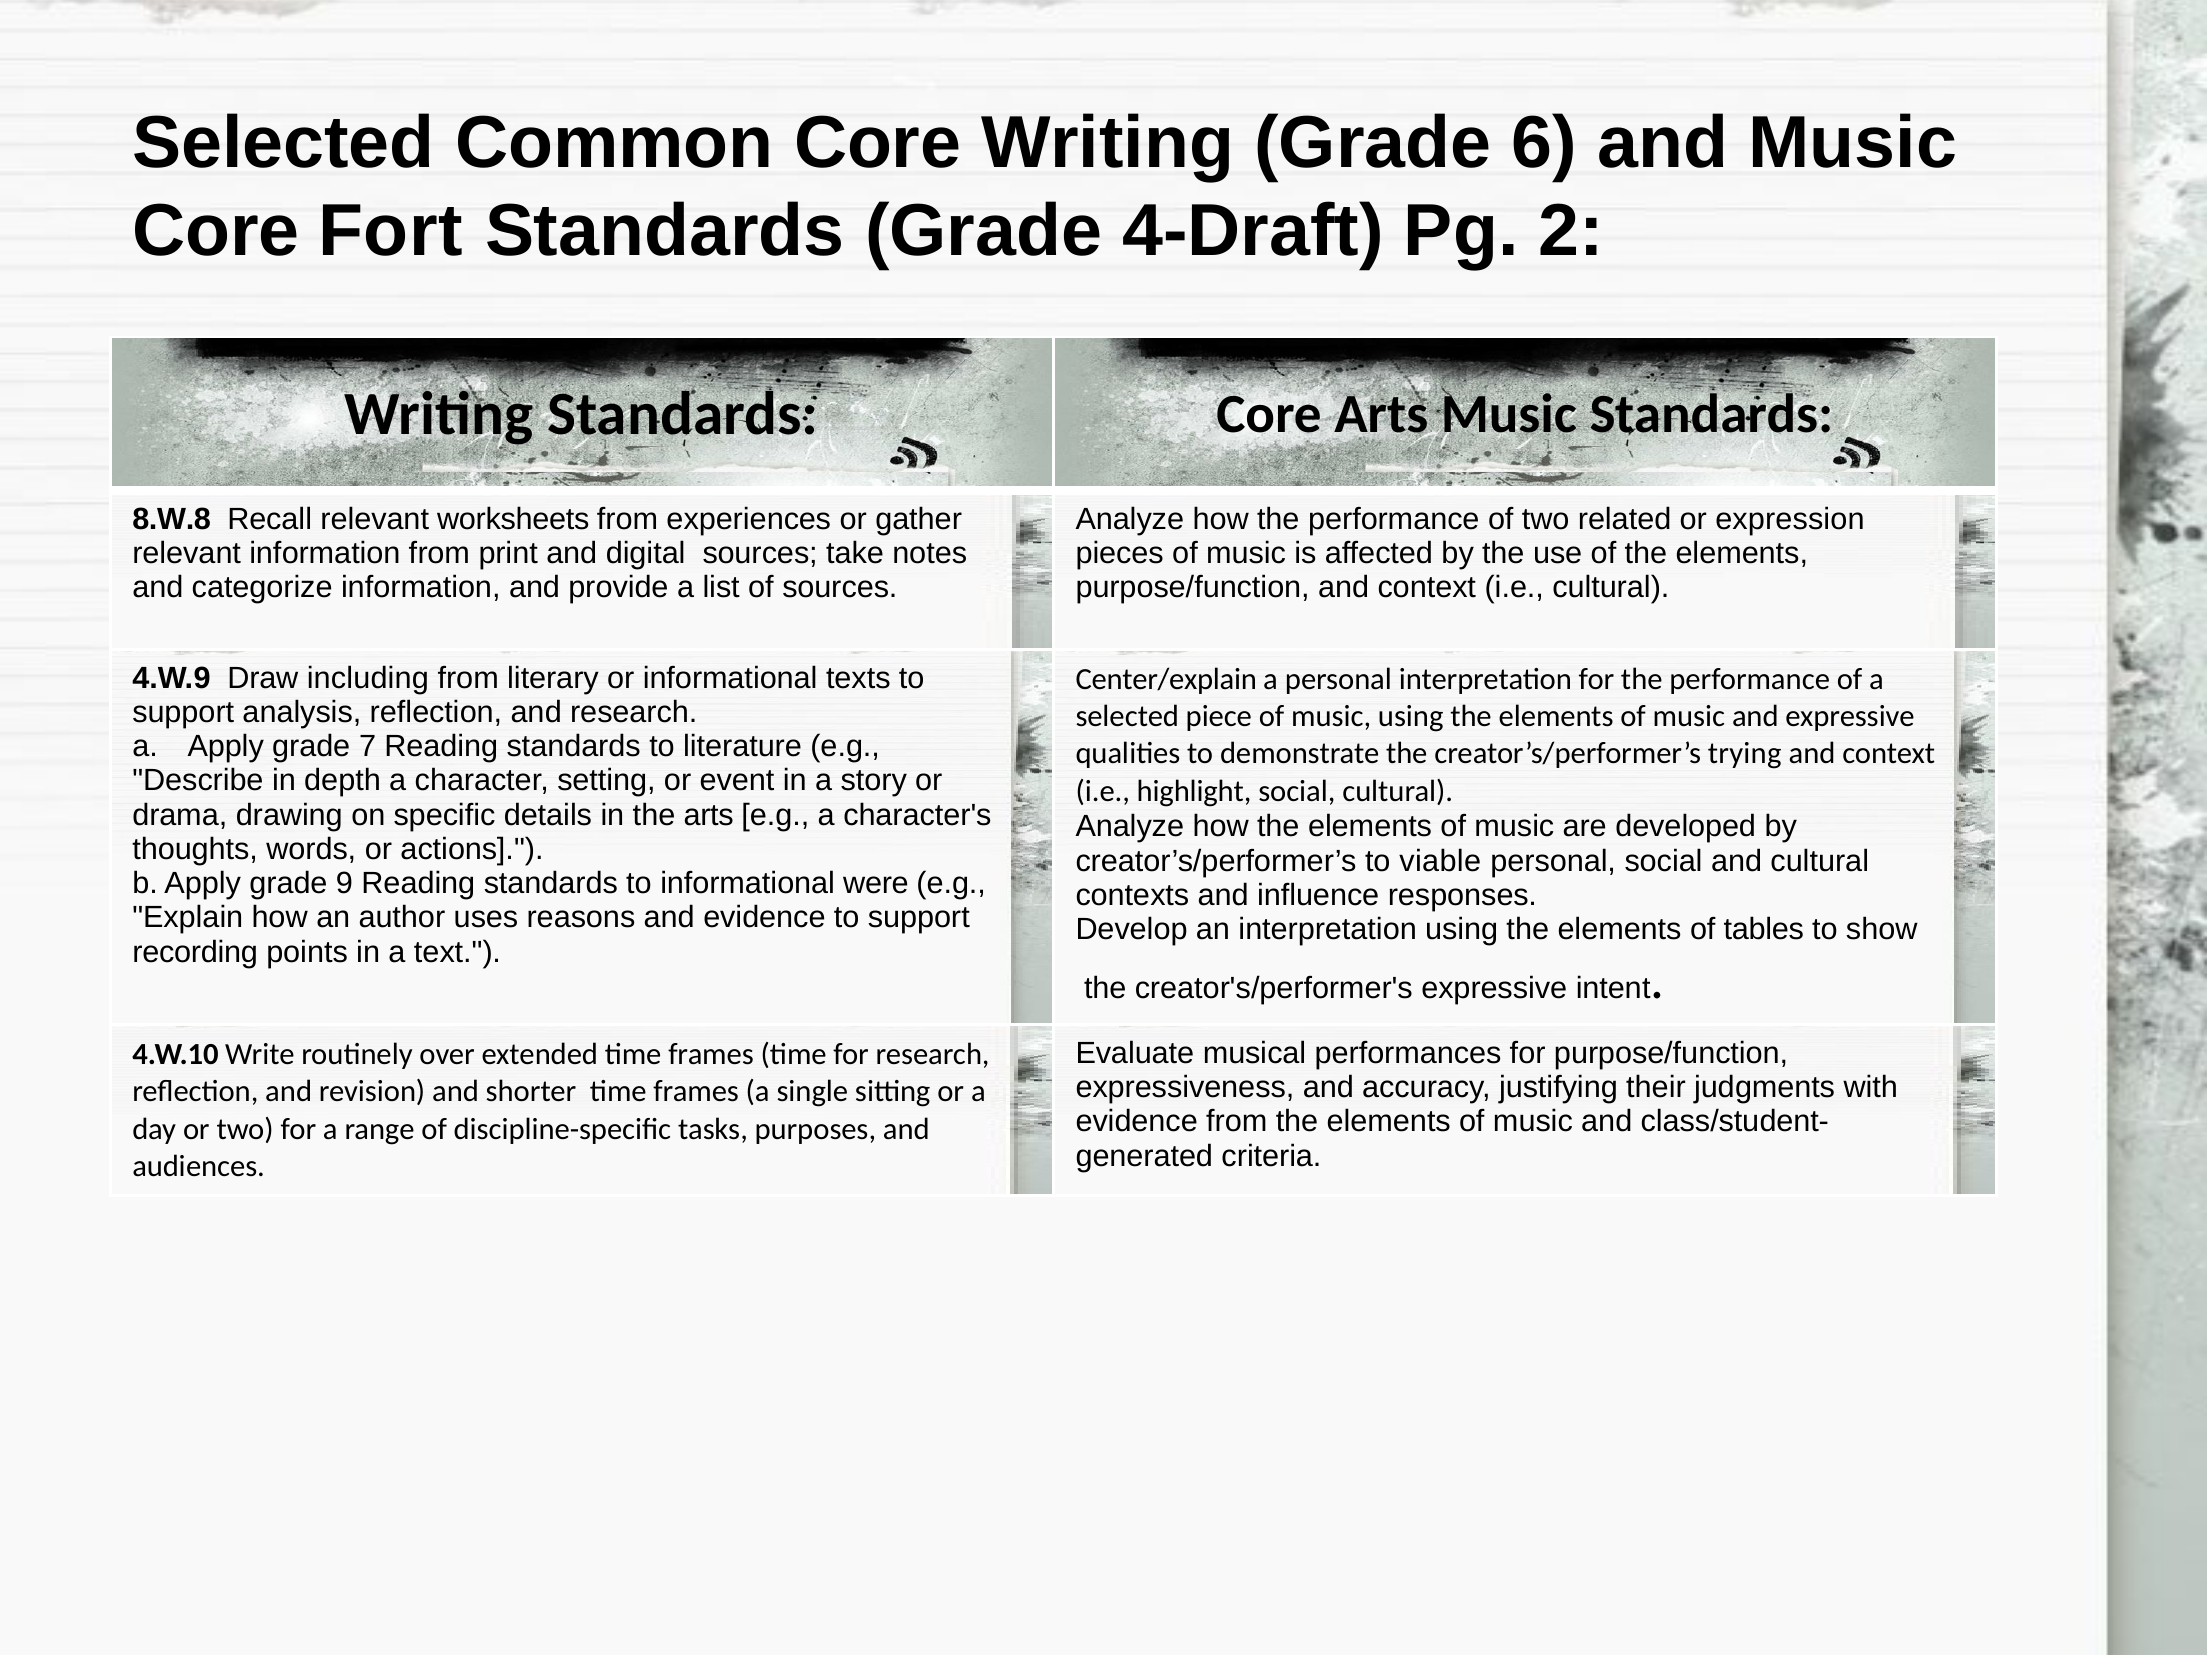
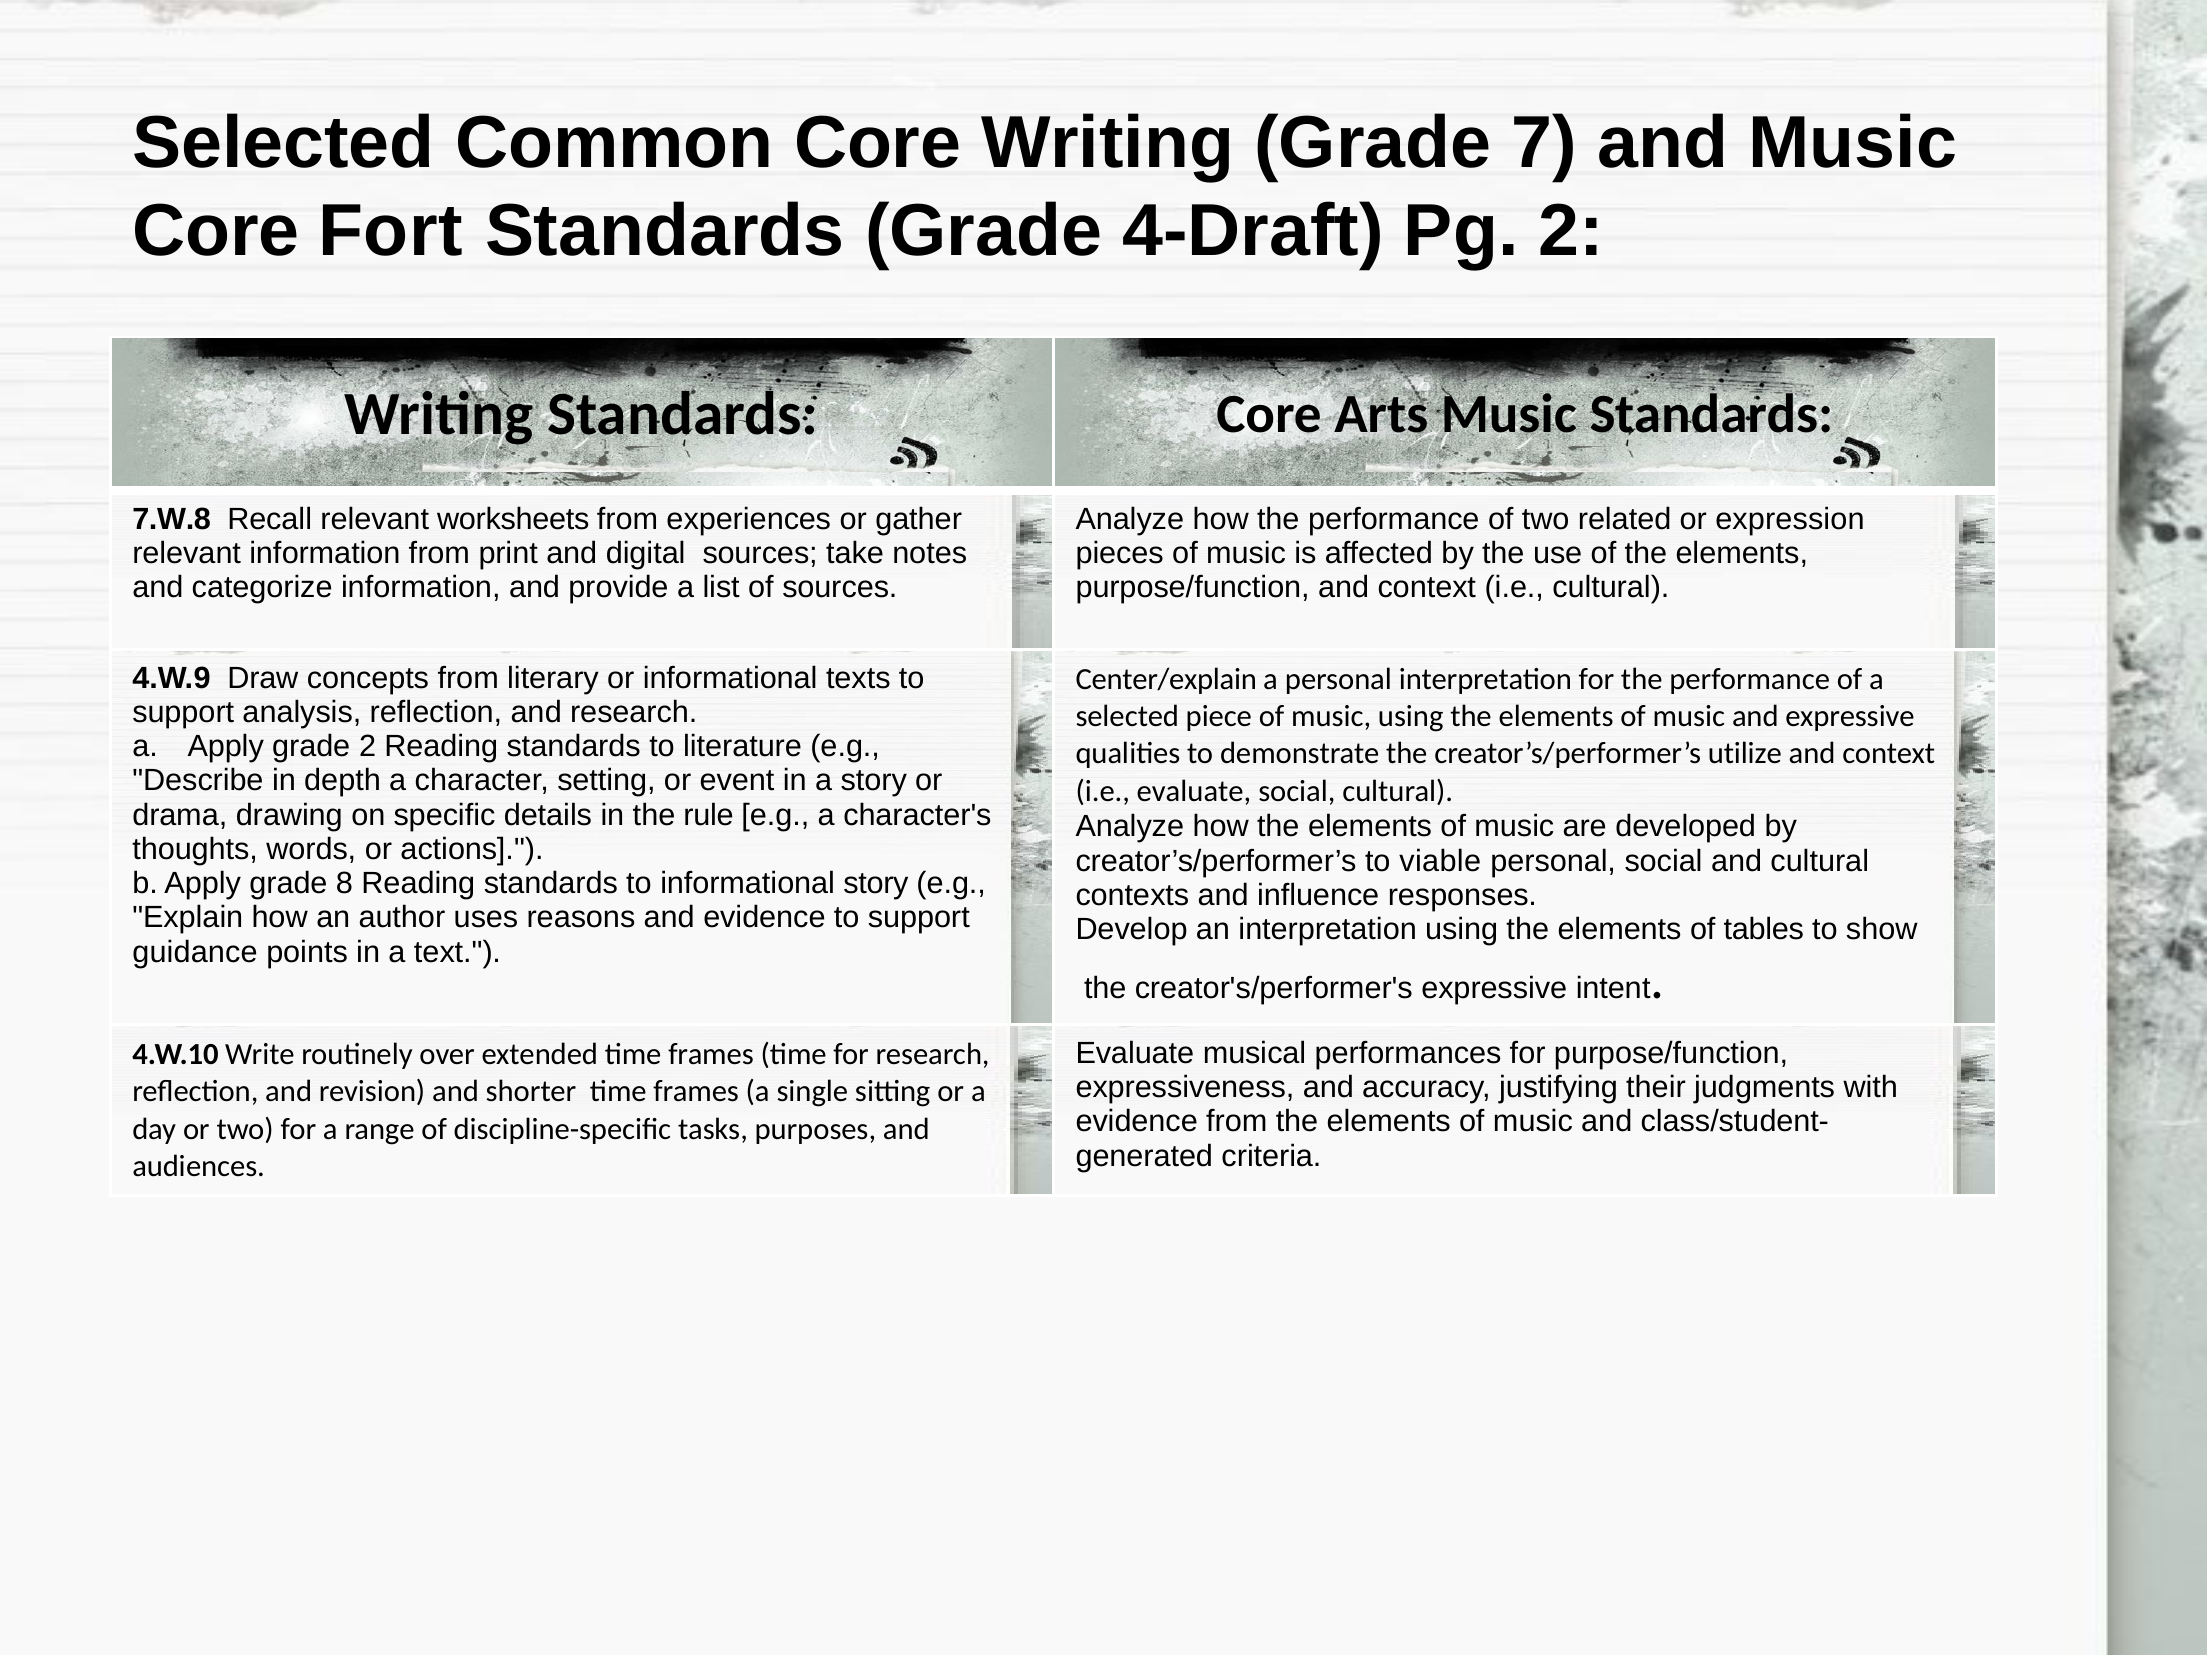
6: 6 -> 7
8.W.8: 8.W.8 -> 7.W.8
including: including -> concepts
grade 7: 7 -> 2
trying: trying -> utilize
i.e highlight: highlight -> evaluate
the arts: arts -> rule
9: 9 -> 8
informational were: were -> story
recording: recording -> guidance
